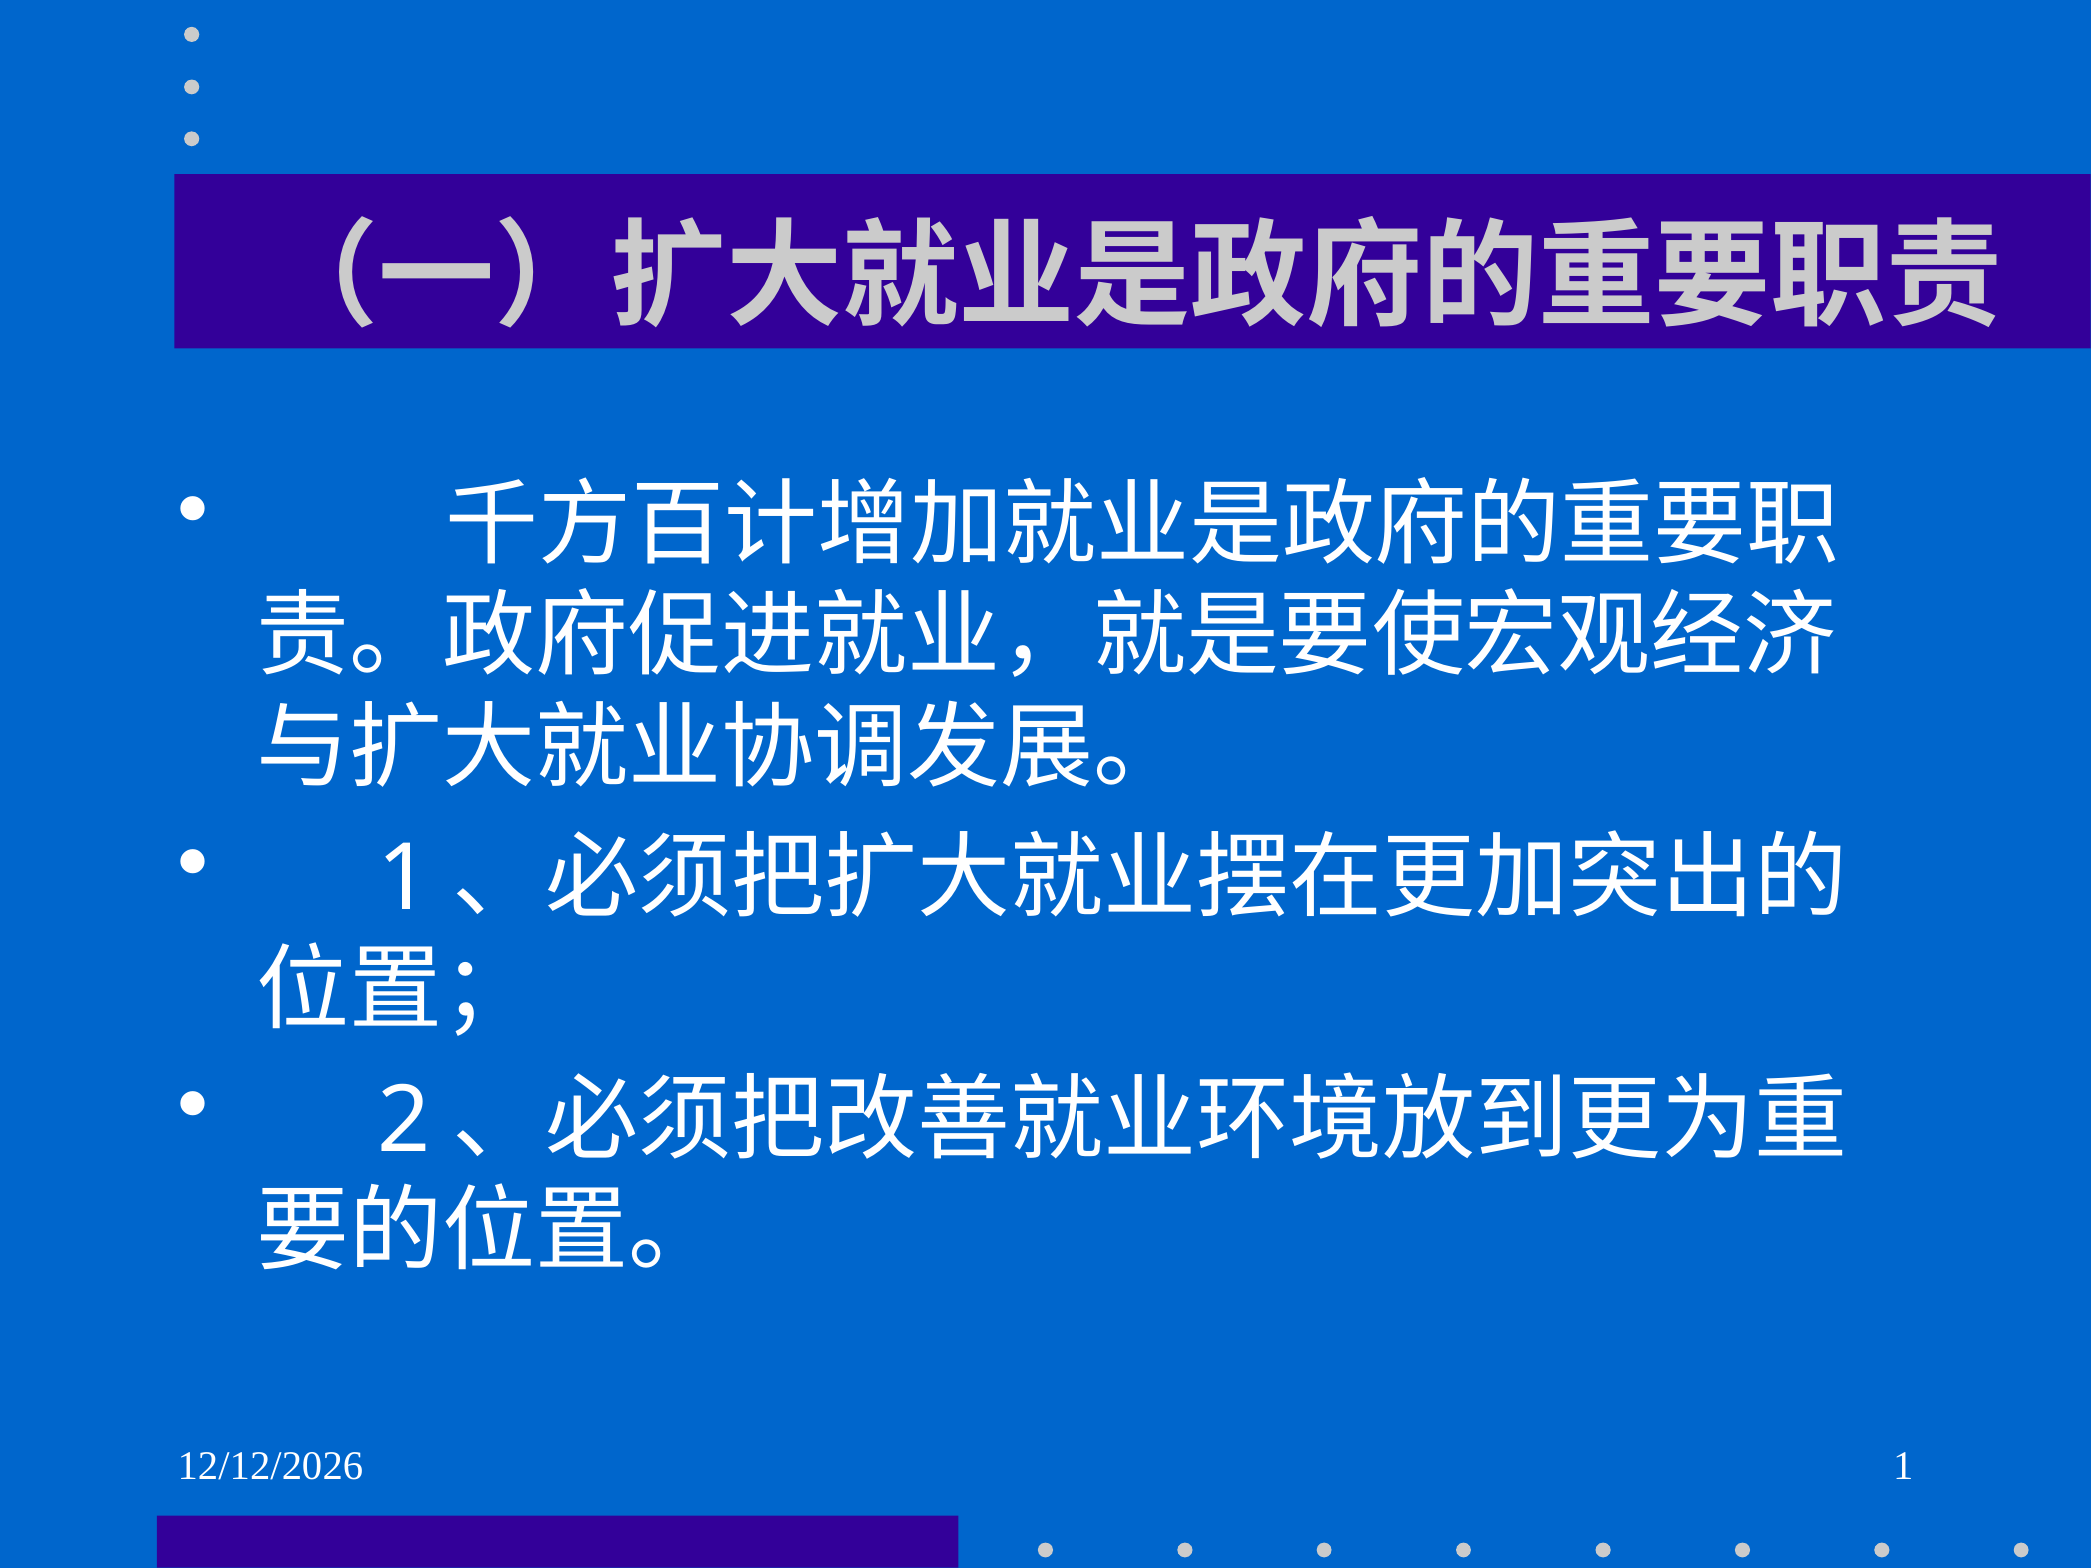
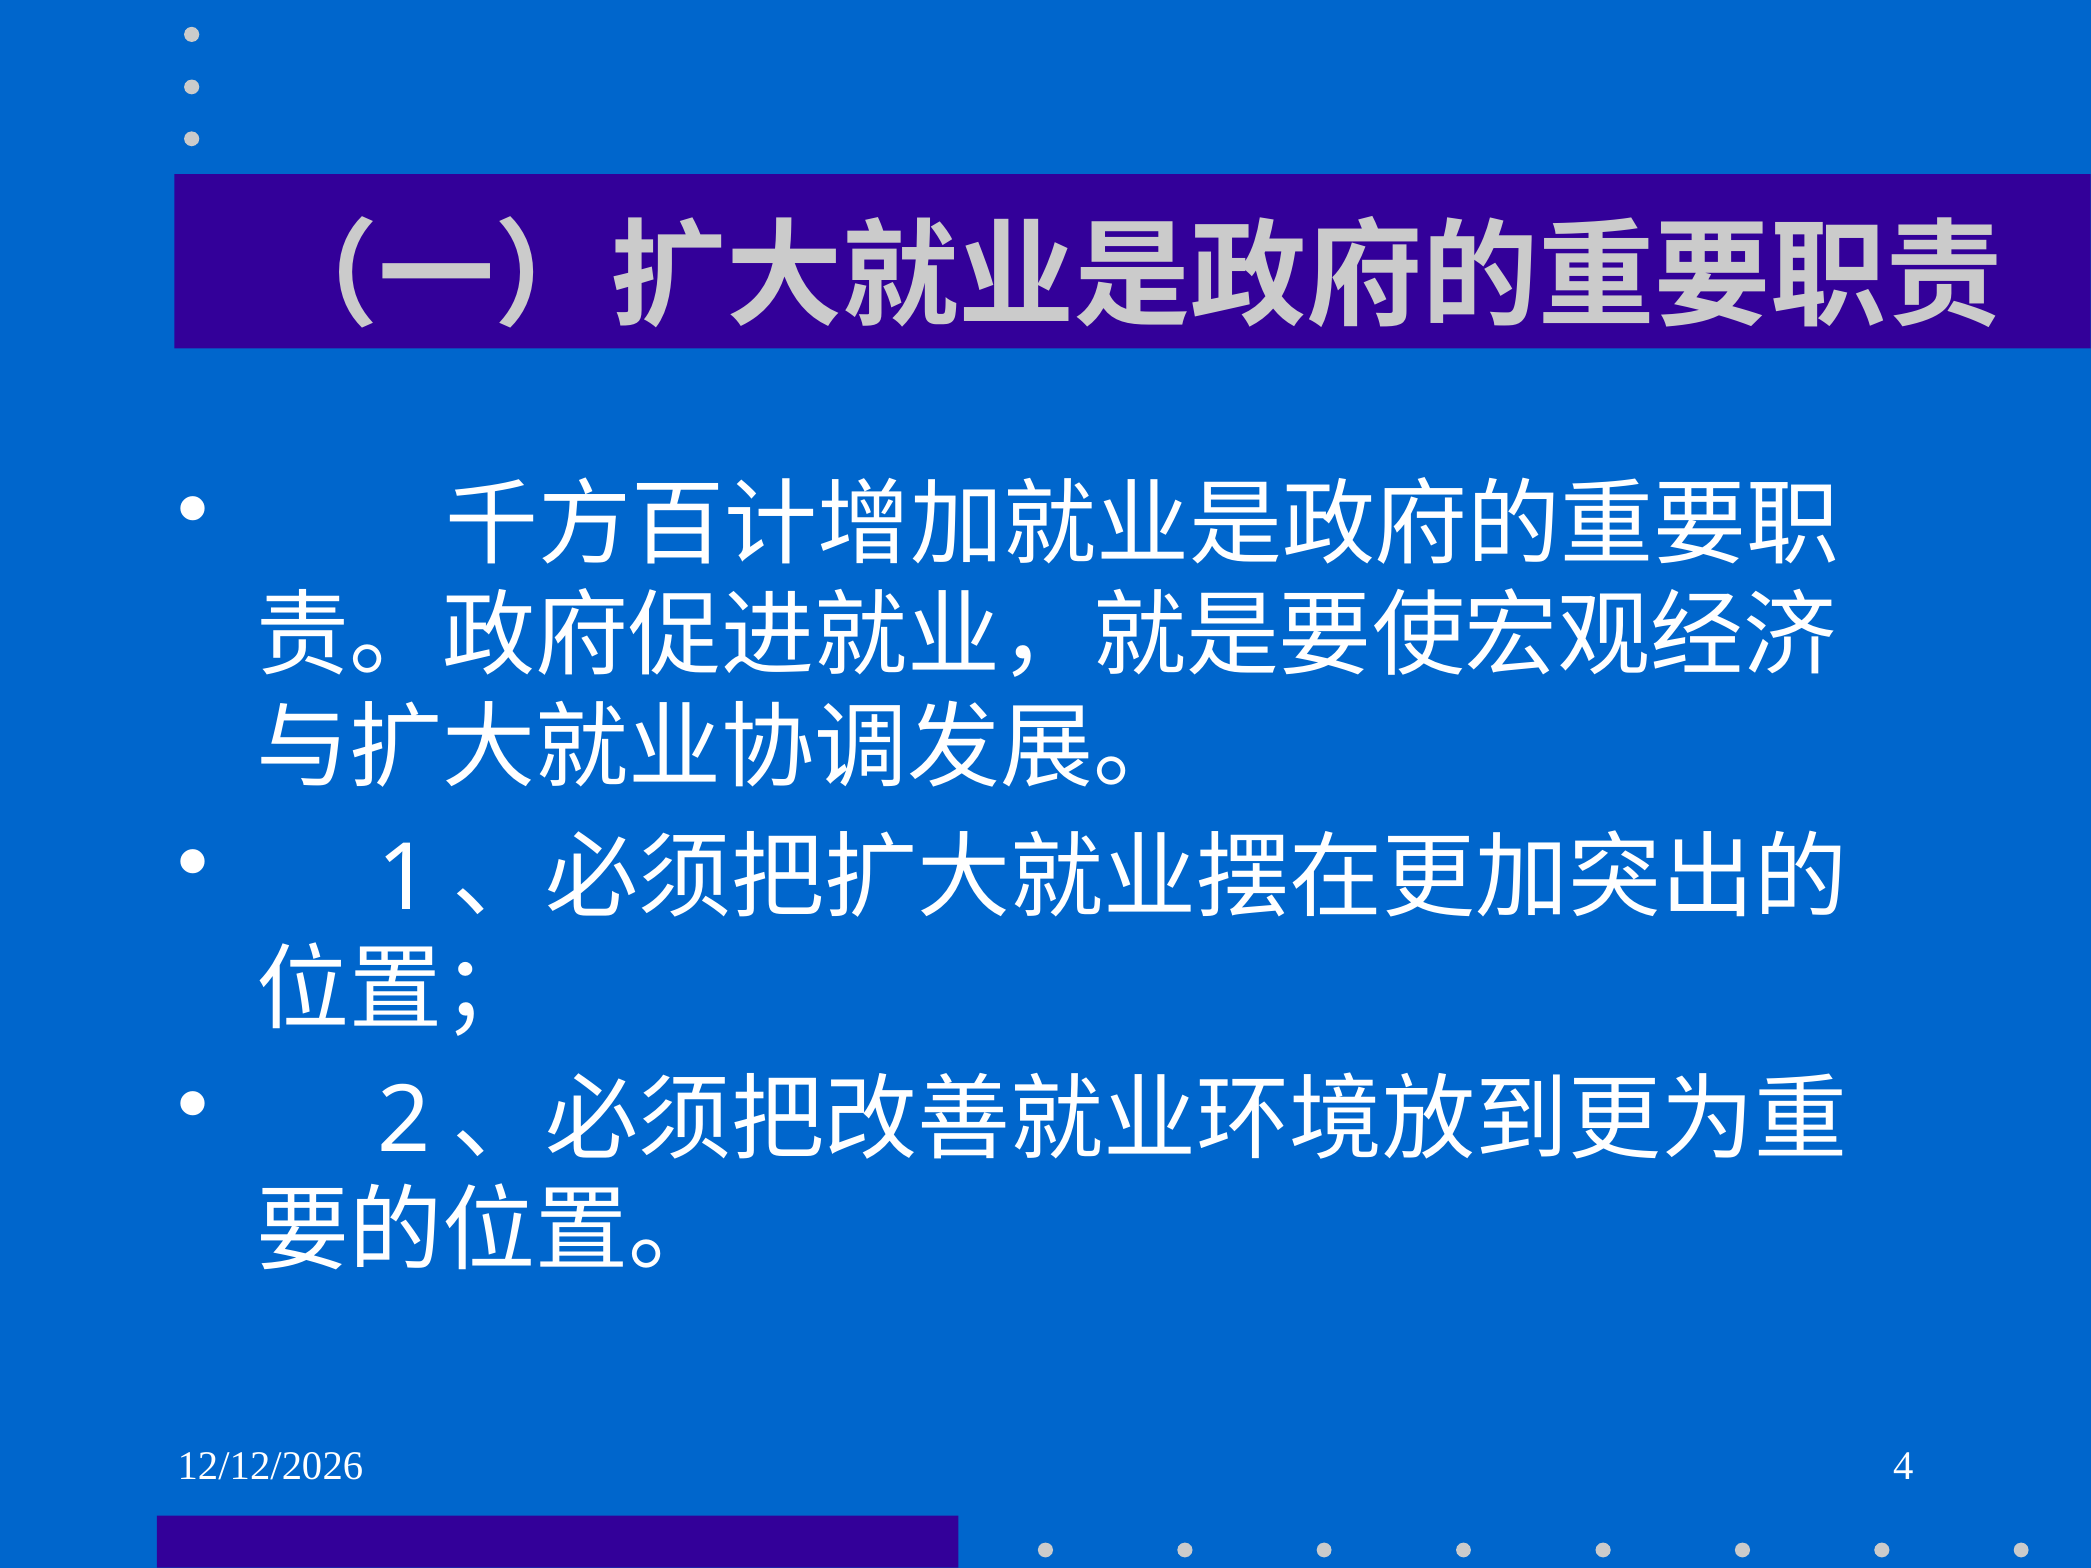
1 at (1903, 1467): 1 -> 4
